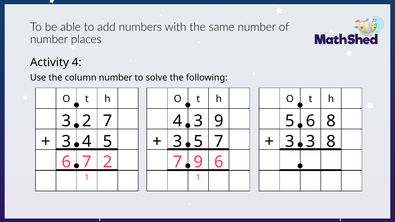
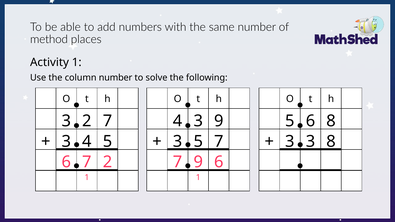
number at (49, 39): number -> method
Activity 4: 4 -> 1
